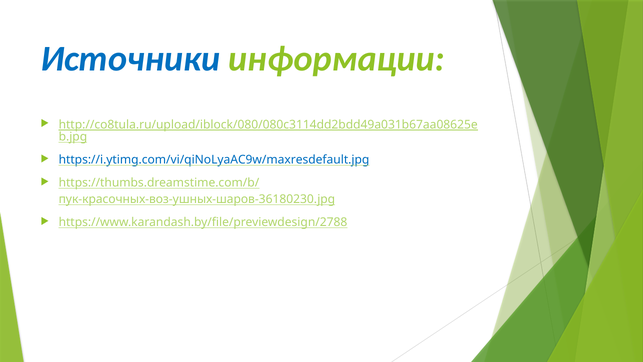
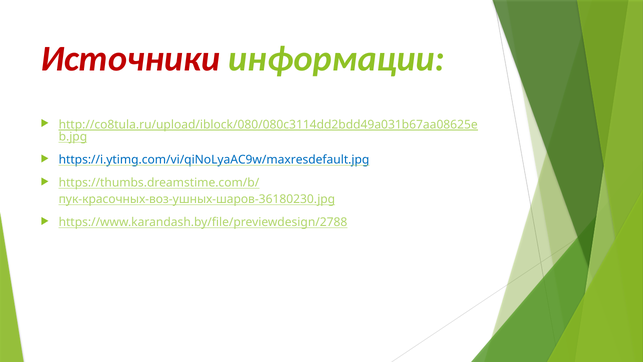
Источники colour: blue -> red
